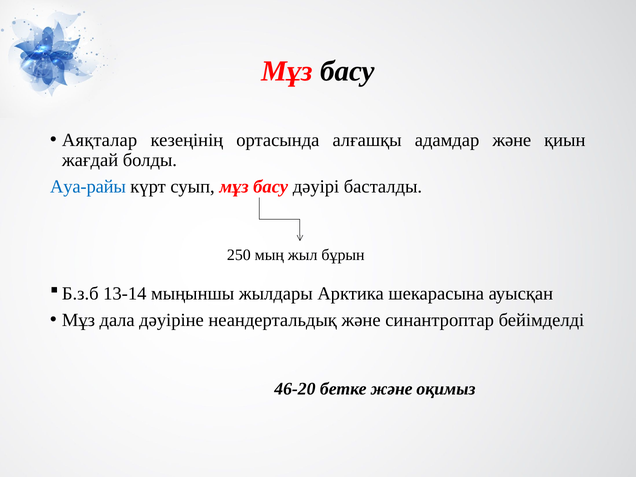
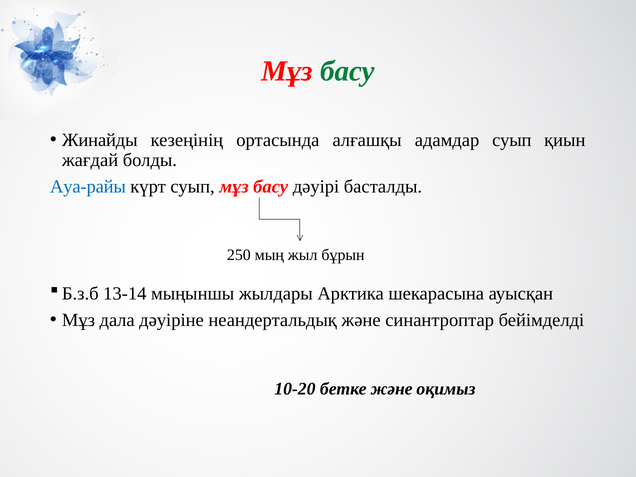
басу at (347, 71) colour: black -> green
Аяқталар: Аяқталар -> Жинайды
адамдар және: және -> суып
46-20: 46-20 -> 10-20
